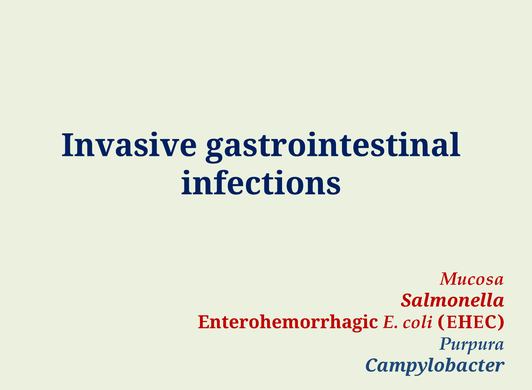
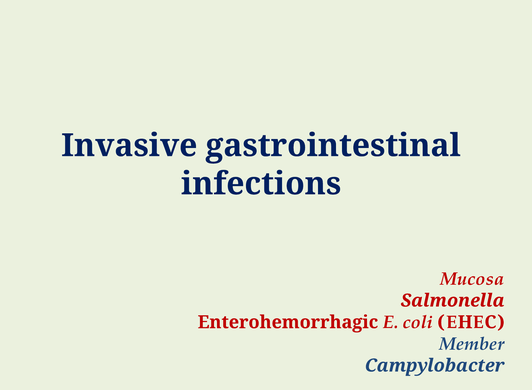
Purpura: Purpura -> Member
